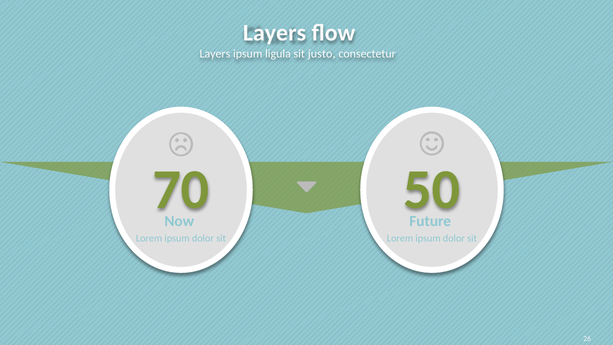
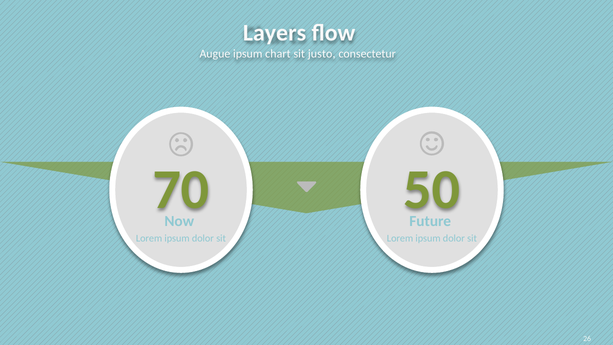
Layers at (215, 54): Layers -> Augue
ligula: ligula -> chart
